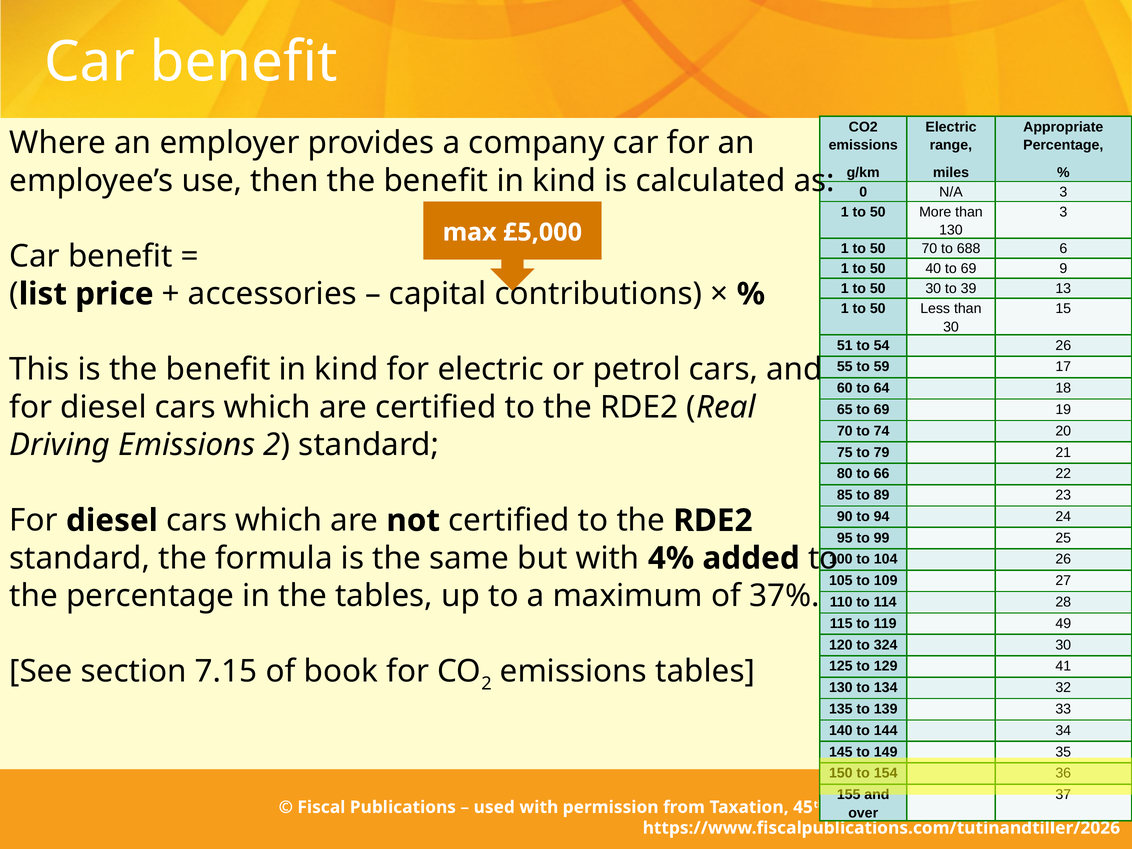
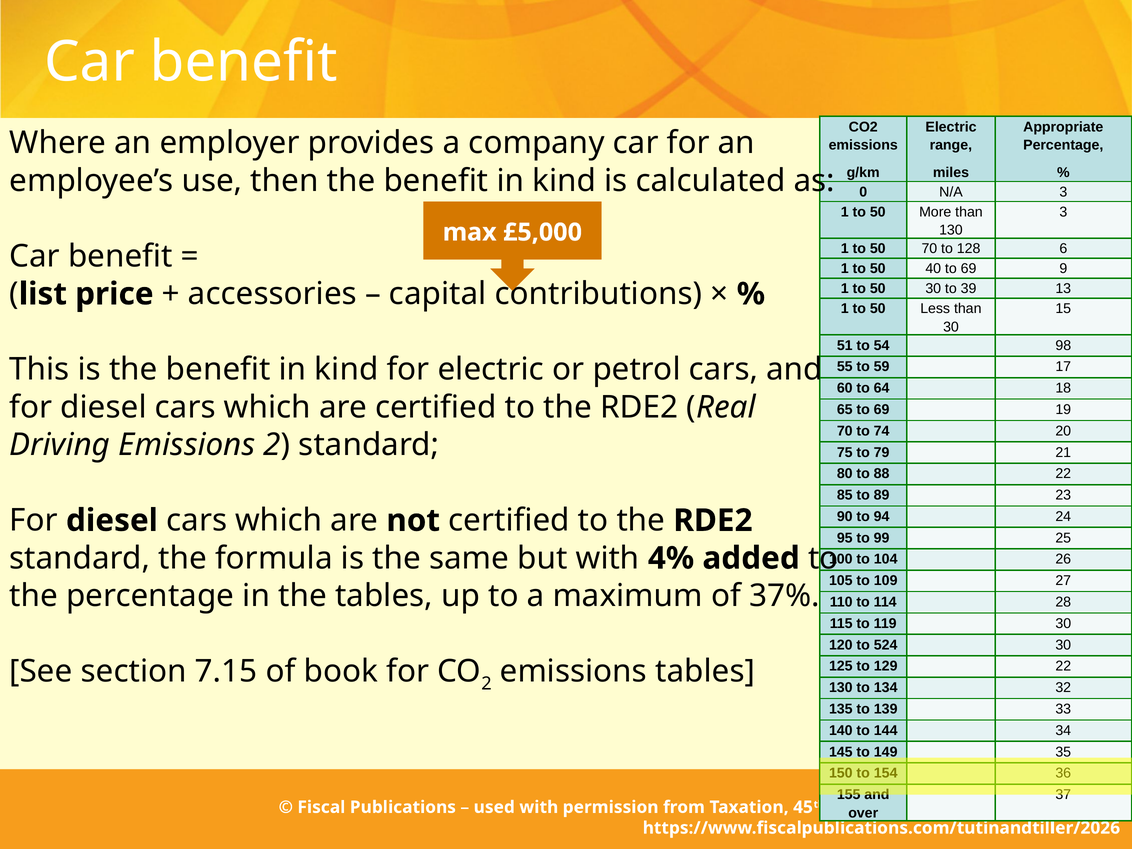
688: 688 -> 128
54 26: 26 -> 98
66: 66 -> 88
119 49: 49 -> 30
324: 324 -> 524
129 41: 41 -> 22
